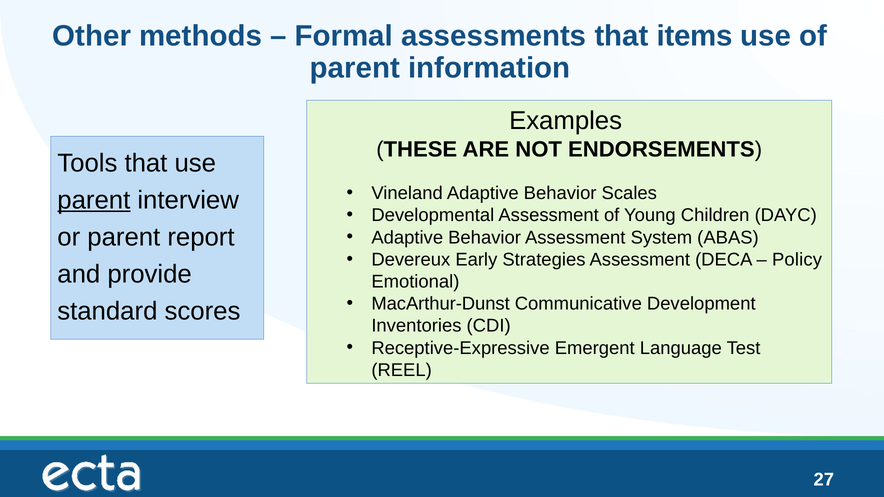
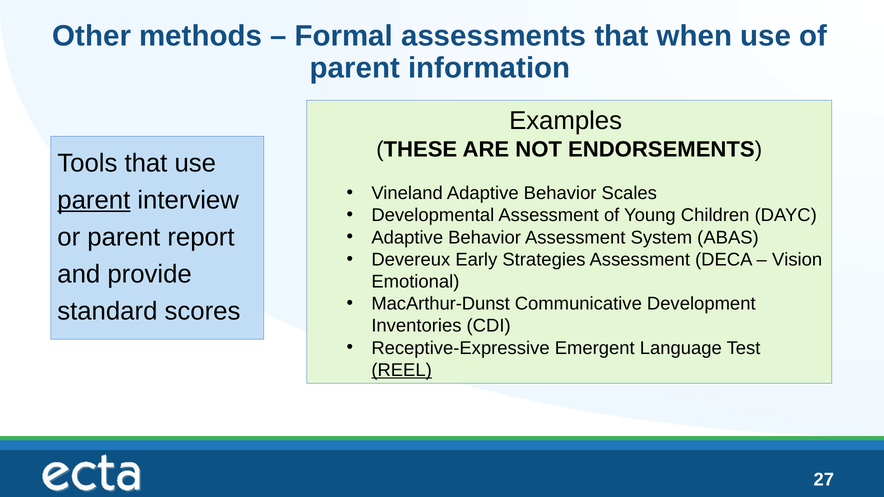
items: items -> when
Policy: Policy -> Vision
REEL underline: none -> present
